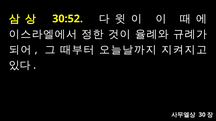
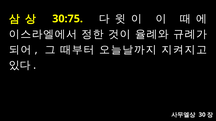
30:52: 30:52 -> 30:75
